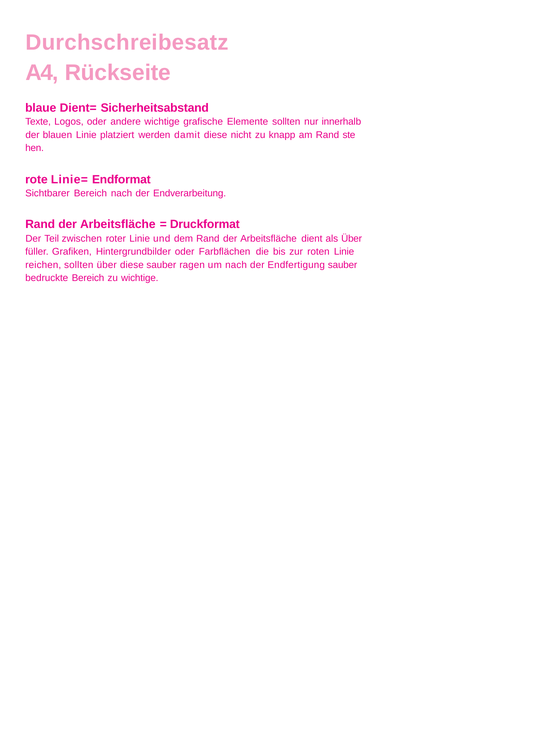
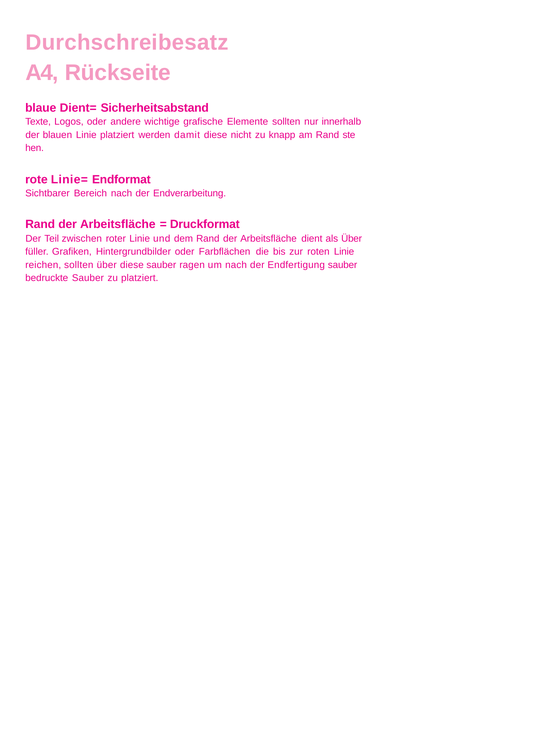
bedruckte Bereich: Bereich -> Sauber
zu wichtige: wichtige -> platziert
